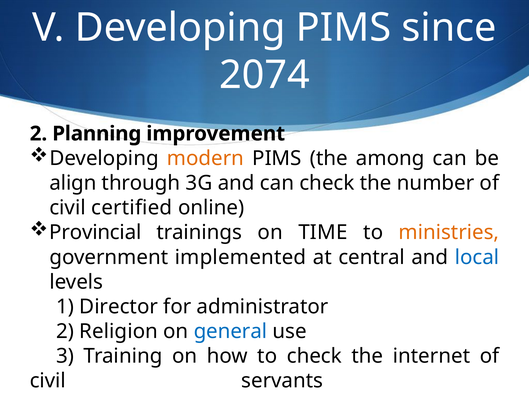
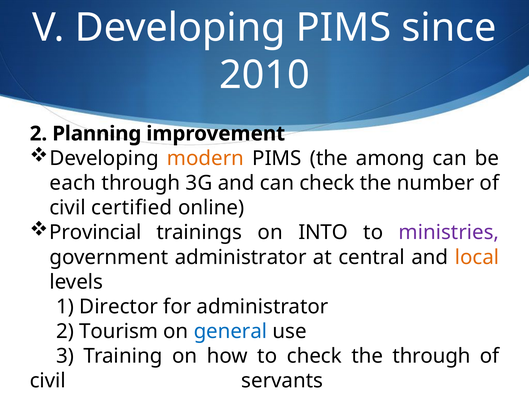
2074: 2074 -> 2010
align: align -> each
TIME: TIME -> INTO
ministries colour: orange -> purple
government implemented: implemented -> administrator
local colour: blue -> orange
Religion: Religion -> Tourism
the internet: internet -> through
